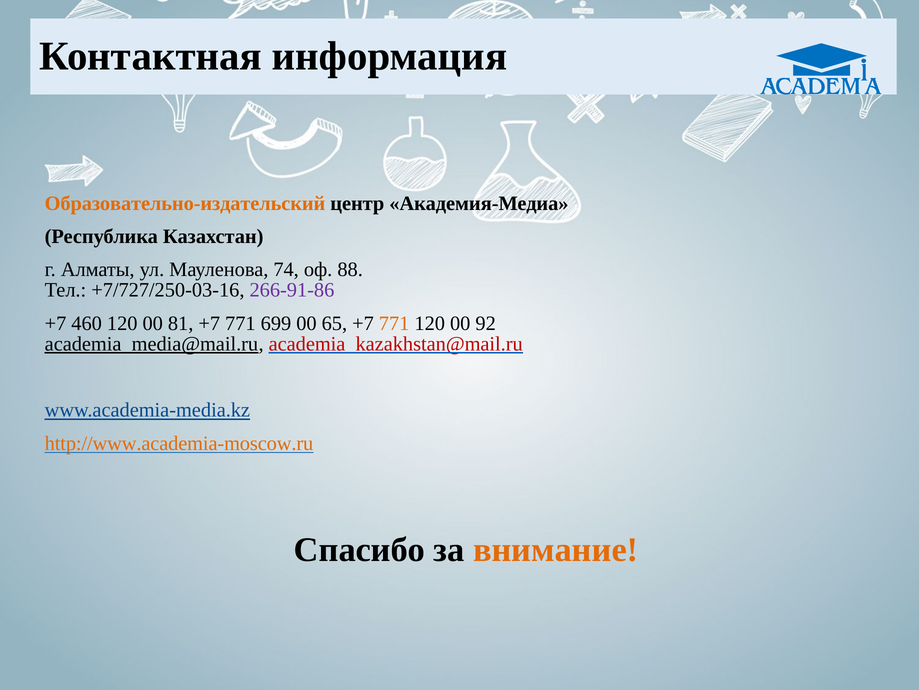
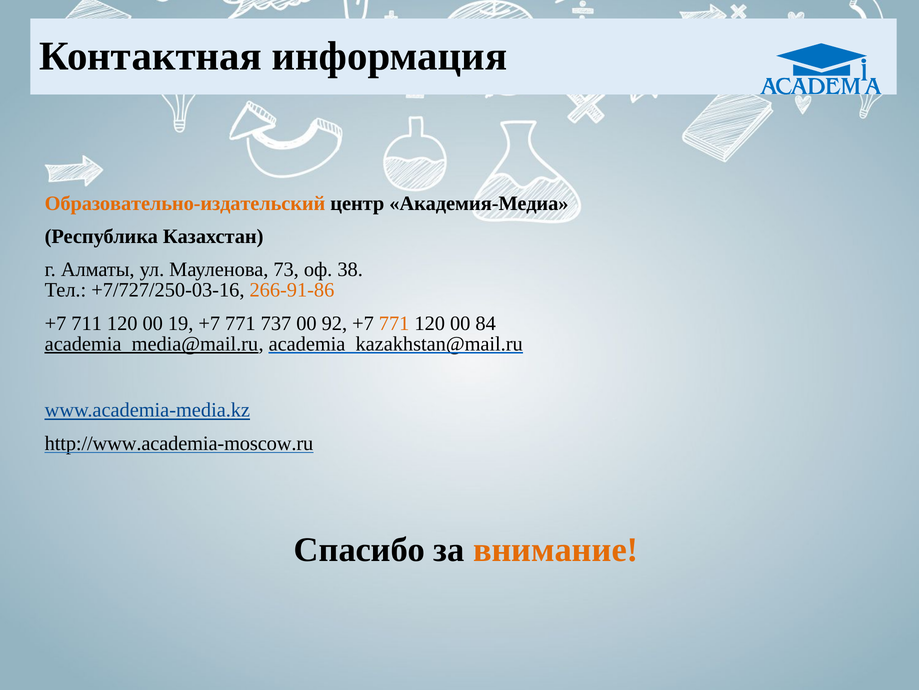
74: 74 -> 73
88: 88 -> 38
266-91-86 colour: purple -> orange
460: 460 -> 711
81: 81 -> 19
699: 699 -> 737
65: 65 -> 92
92: 92 -> 84
academia_kazakhstan@mail.ru colour: red -> black
http://www.academia-moscow.ru colour: orange -> black
